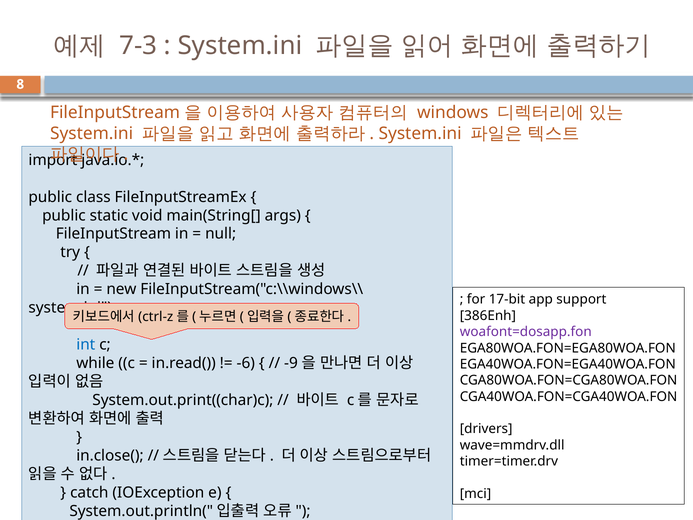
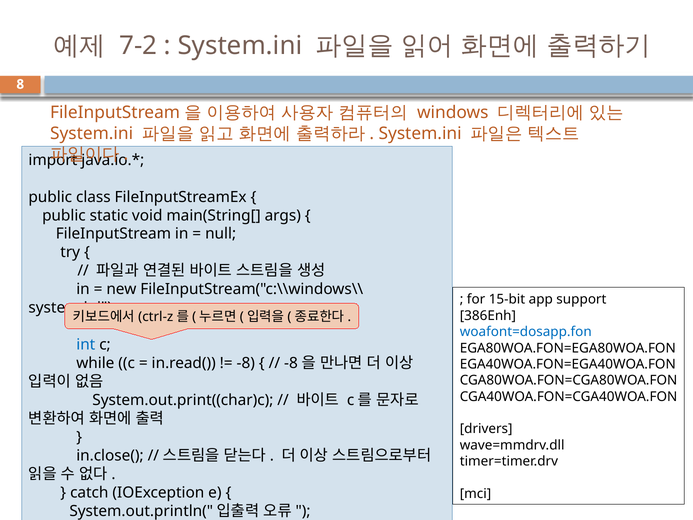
7-3: 7-3 -> 7-2
17-bit: 17-bit -> 15-bit
woafont=dosapp.fon colour: purple -> blue
-6 at (246, 363): -6 -> -8
-9 at (291, 363): -9 -> -8
